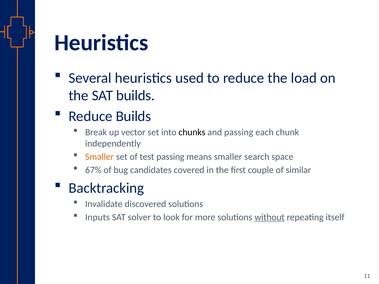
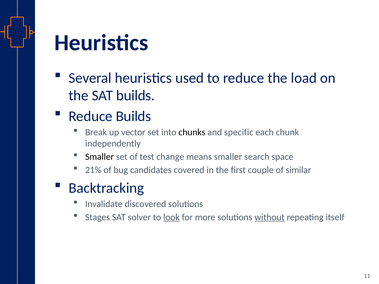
and passing: passing -> specific
Smaller at (100, 157) colour: orange -> black
test passing: passing -> change
67%: 67% -> 21%
Inputs: Inputs -> Stages
look underline: none -> present
